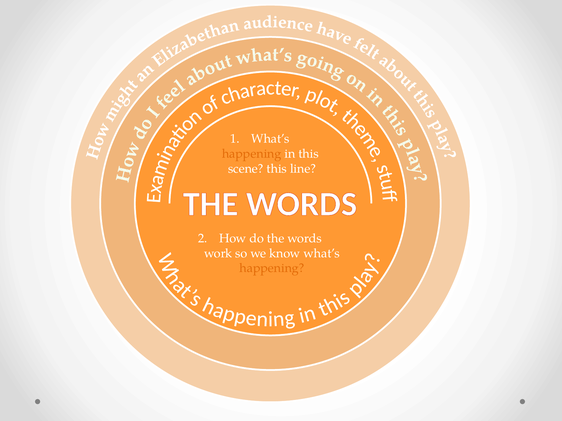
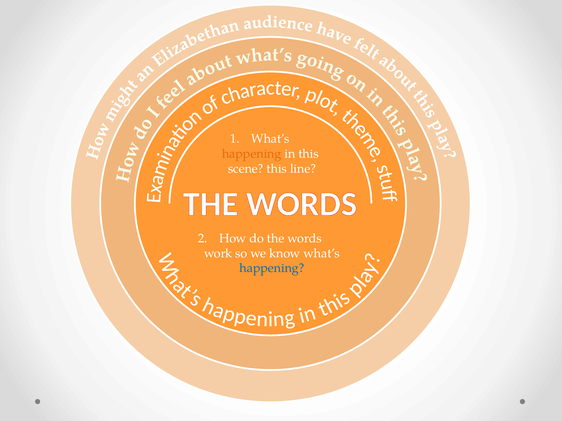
happening at (272, 269) colour: orange -> blue
